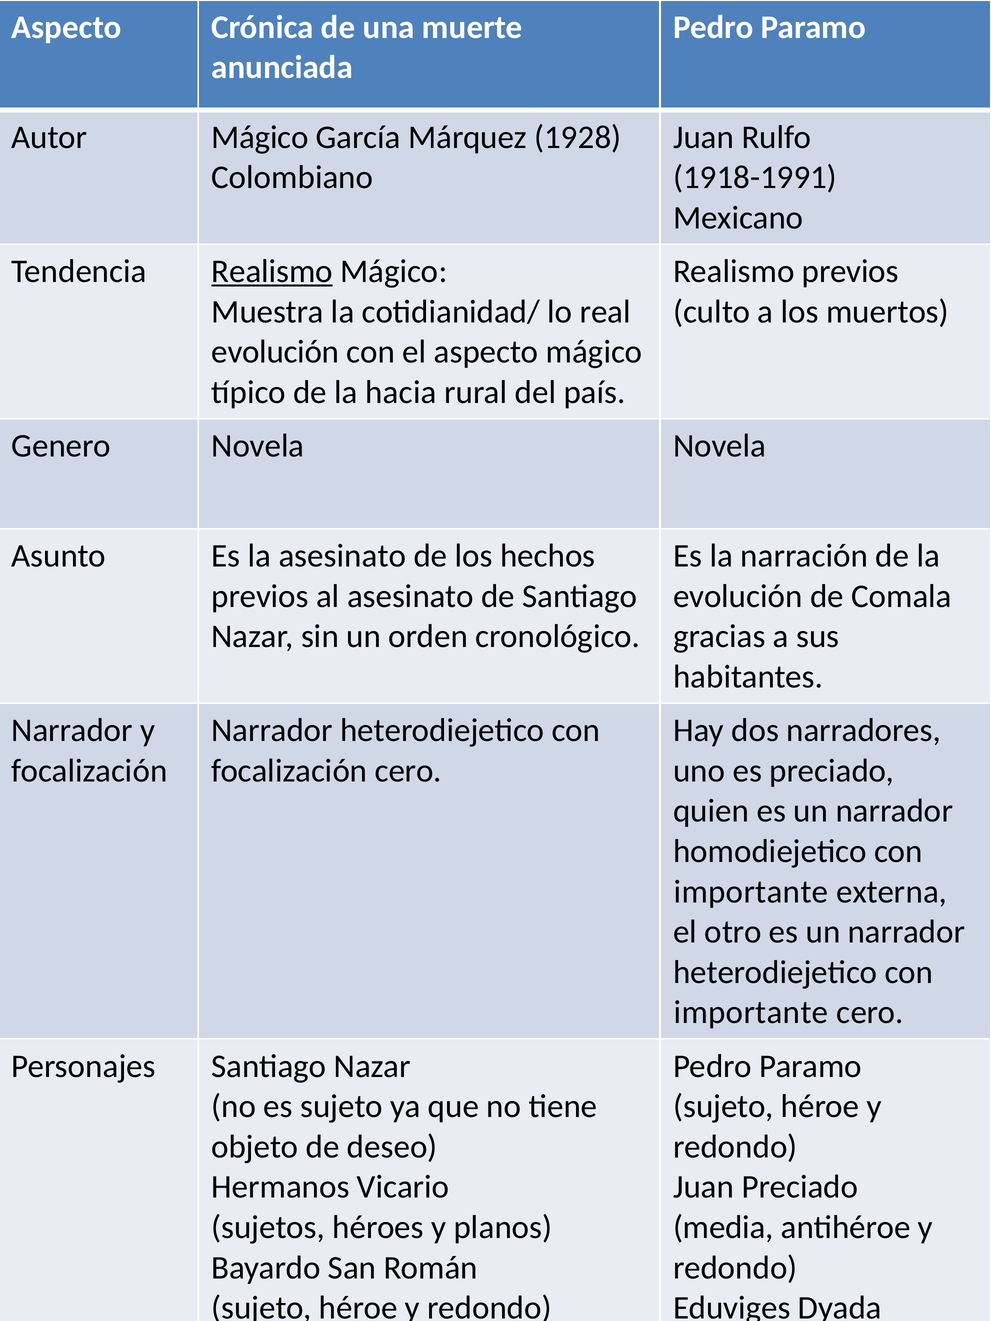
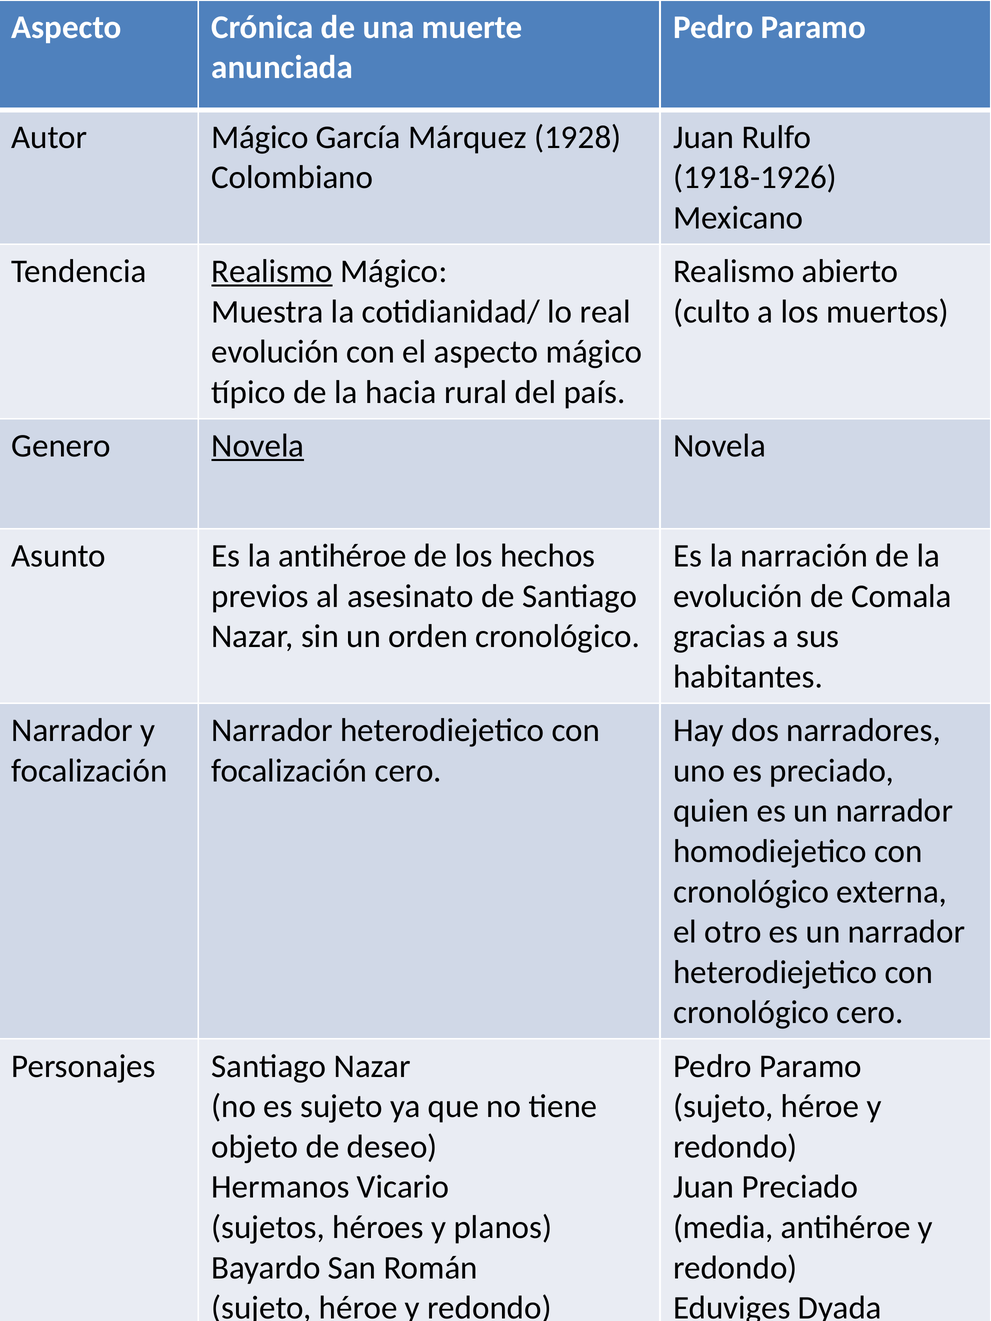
1918-1991: 1918-1991 -> 1918-1926
Realismo previos: previos -> abierto
Novela at (258, 446) underline: none -> present
la asesinato: asesinato -> antihéroe
importante at (751, 892): importante -> cronológico
importante at (751, 1013): importante -> cronológico
